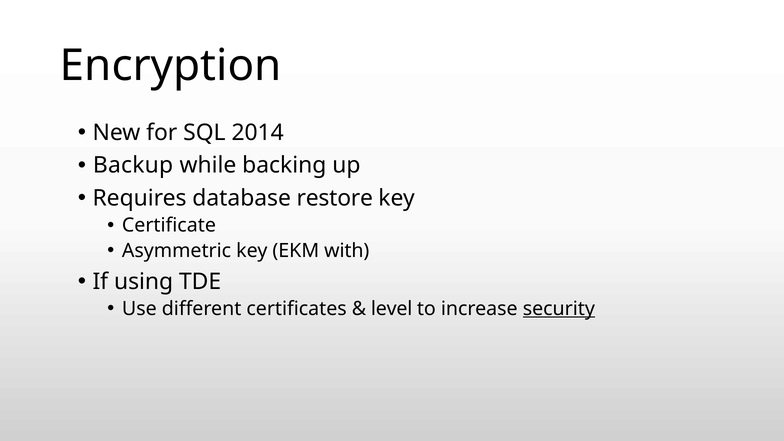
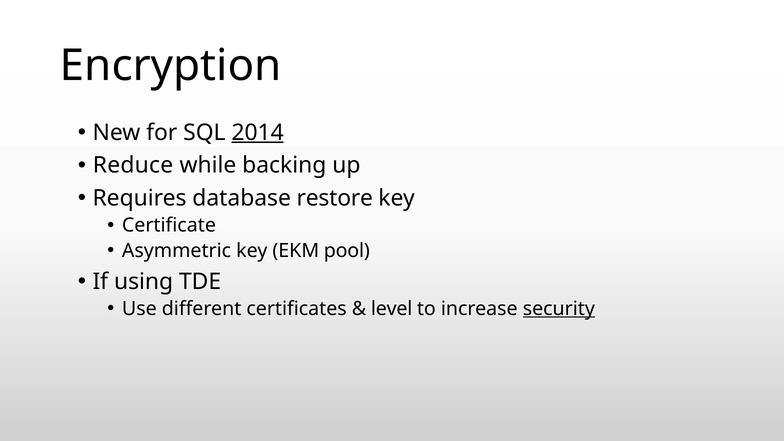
2014 underline: none -> present
Backup: Backup -> Reduce
with: with -> pool
